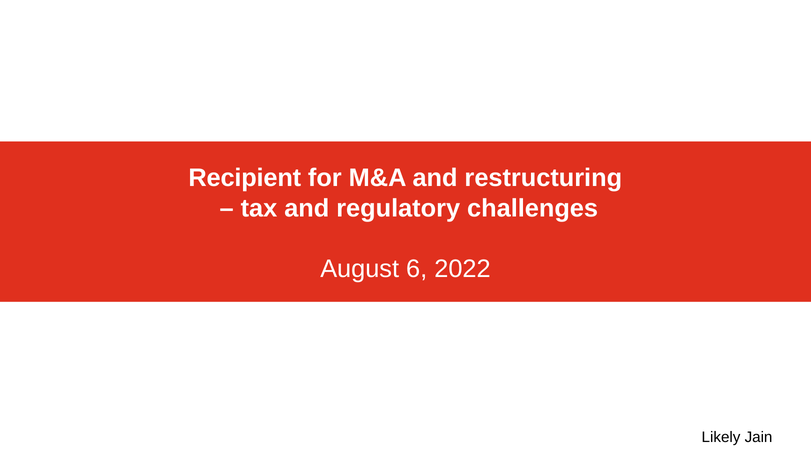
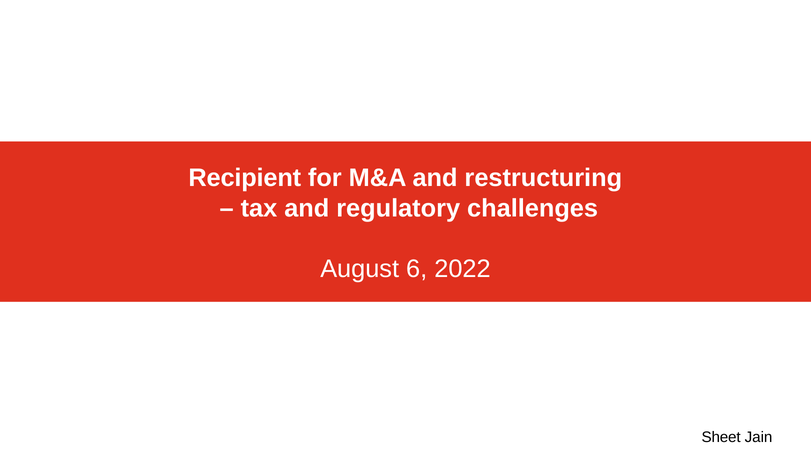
Likely: Likely -> Sheet
